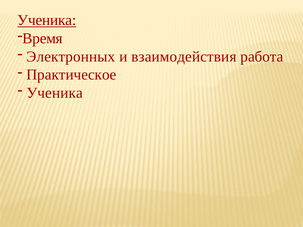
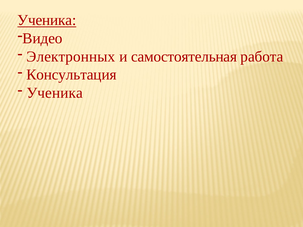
Время: Время -> Видео
взаимодействия: взаимодействия -> самостоятельная
Практическое: Практическое -> Консультация
